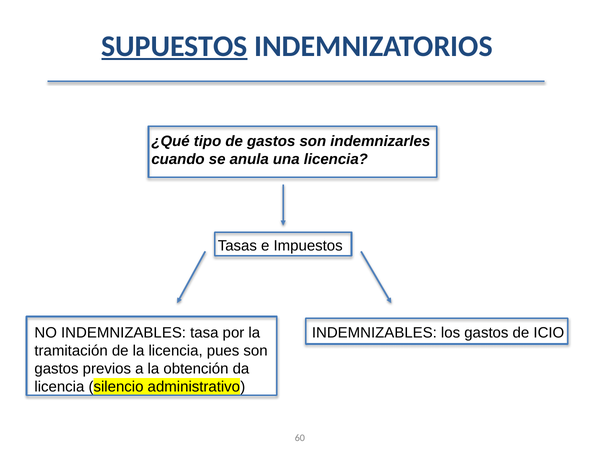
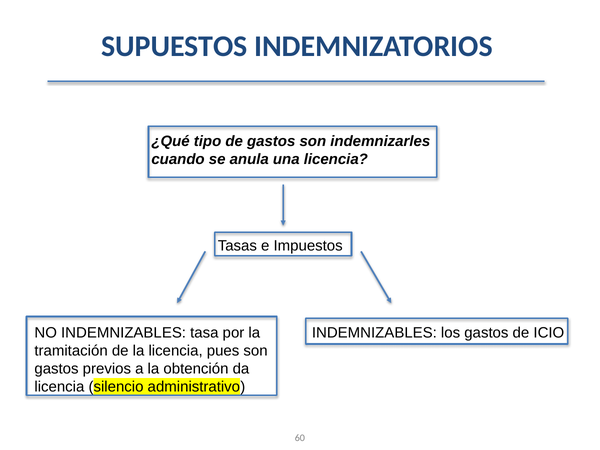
SUPUESTOS underline: present -> none
